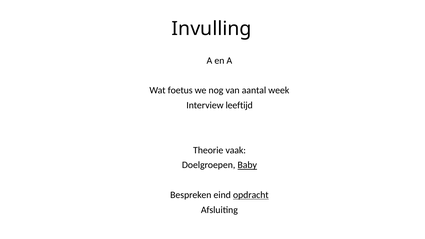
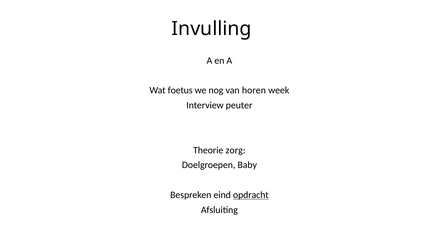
aantal: aantal -> horen
leeftijd: leeftijd -> peuter
vaak: vaak -> zorg
Baby underline: present -> none
